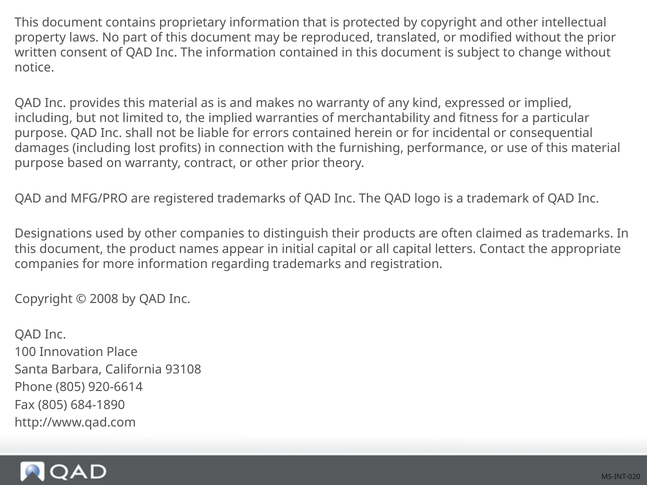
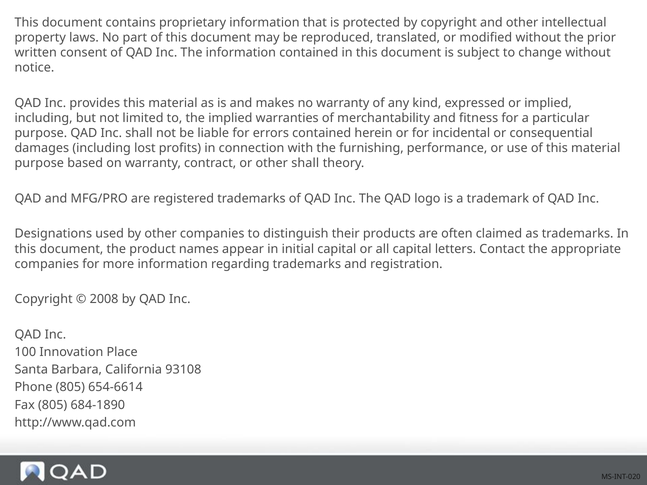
other prior: prior -> shall
920-6614: 920-6614 -> 654-6614
